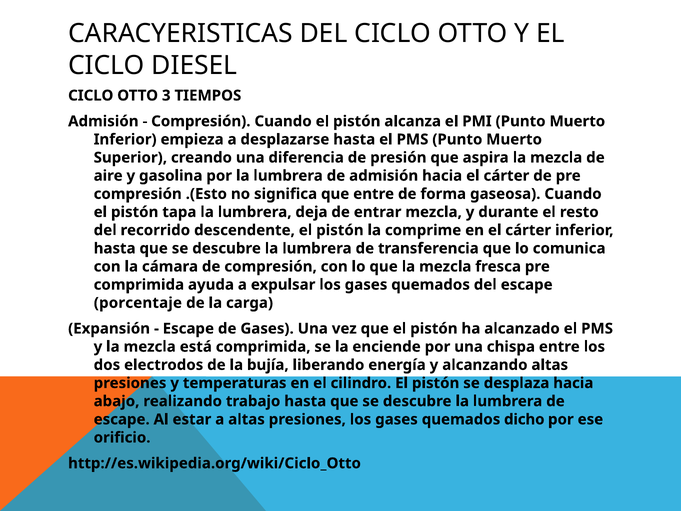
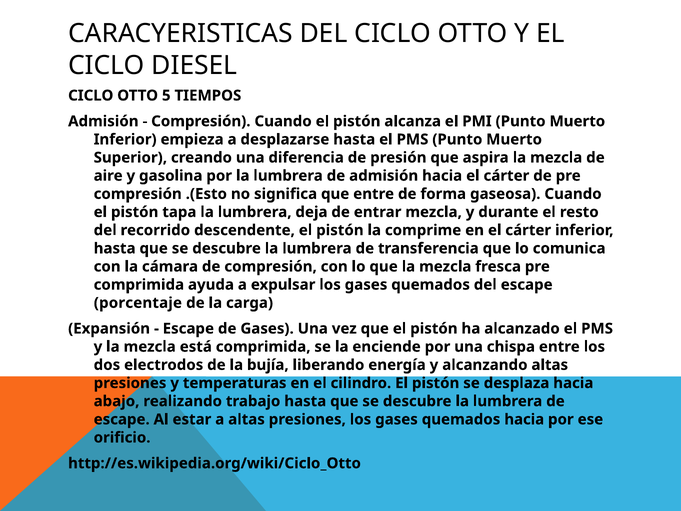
3: 3 -> 5
quemados dicho: dicho -> hacia
